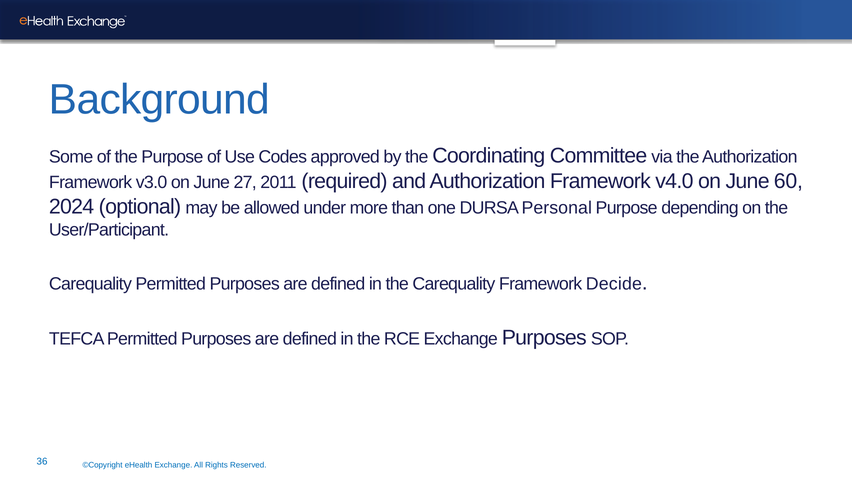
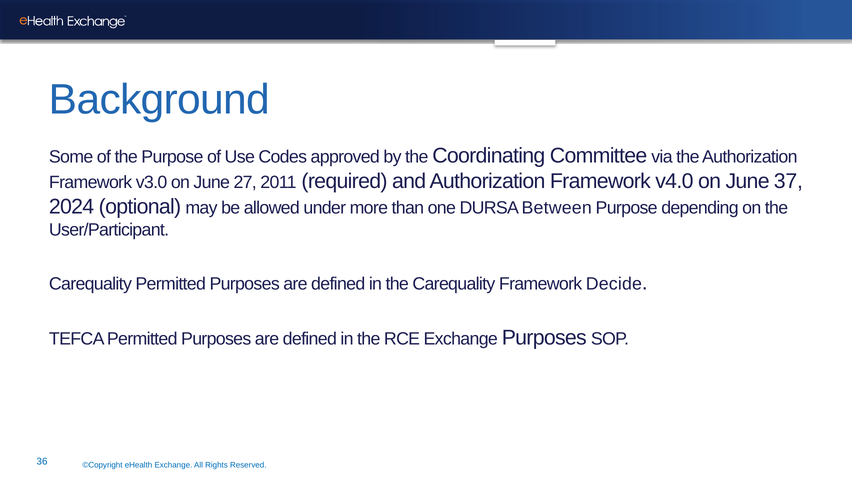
60: 60 -> 37
Personal: Personal -> Between
